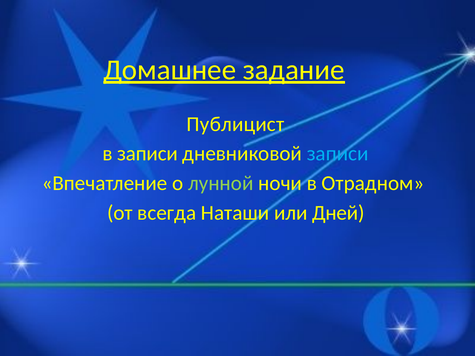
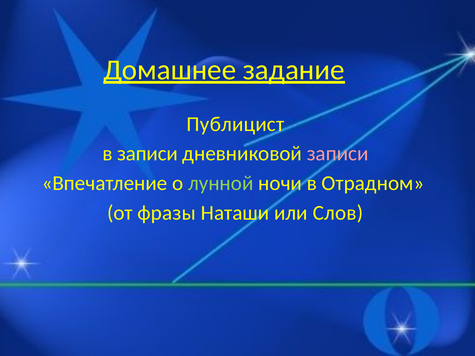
записи at (338, 154) colour: light blue -> pink
всегда: всегда -> фразы
Дней: Дней -> Слов
